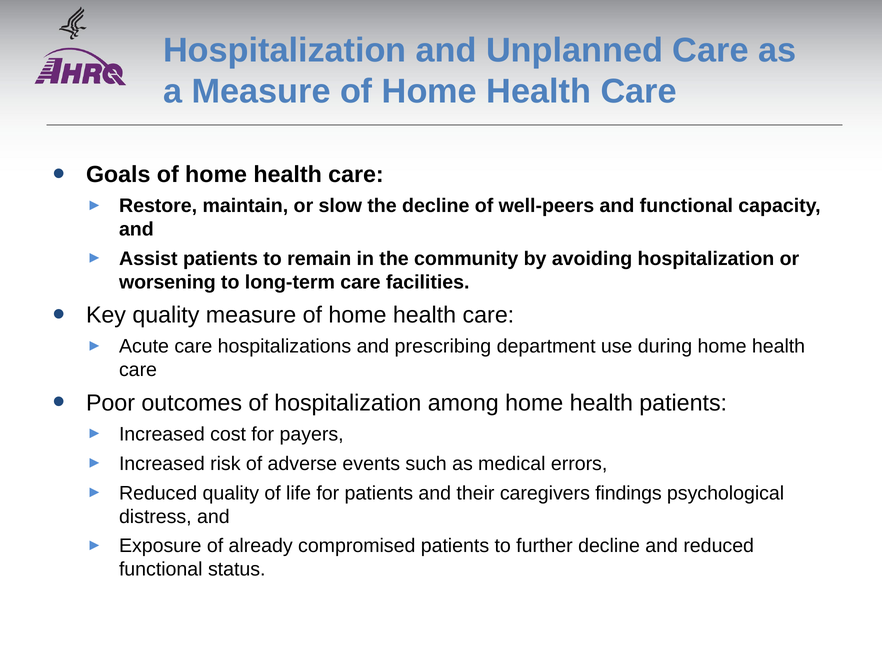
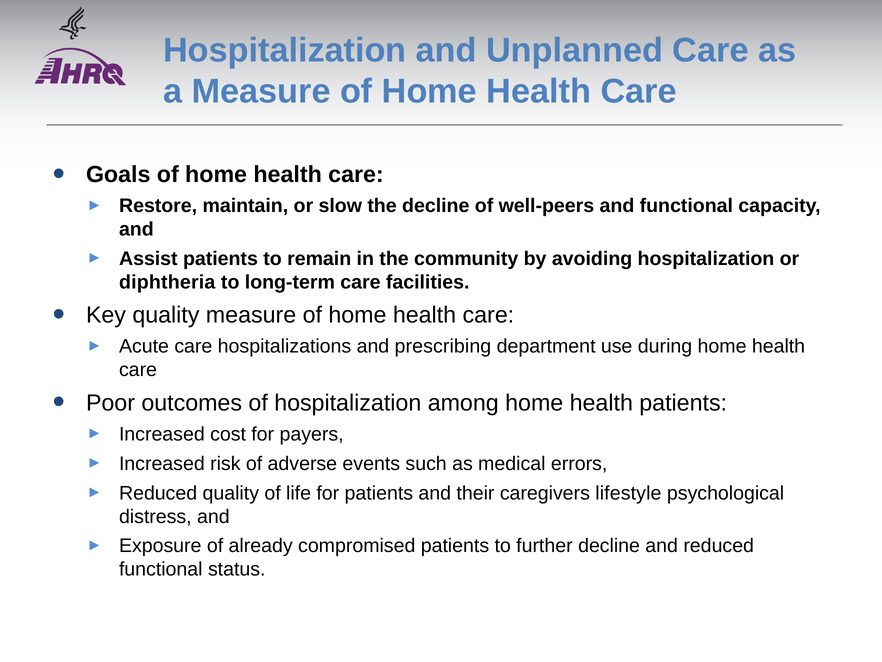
worsening: worsening -> diphtheria
findings: findings -> lifestyle
